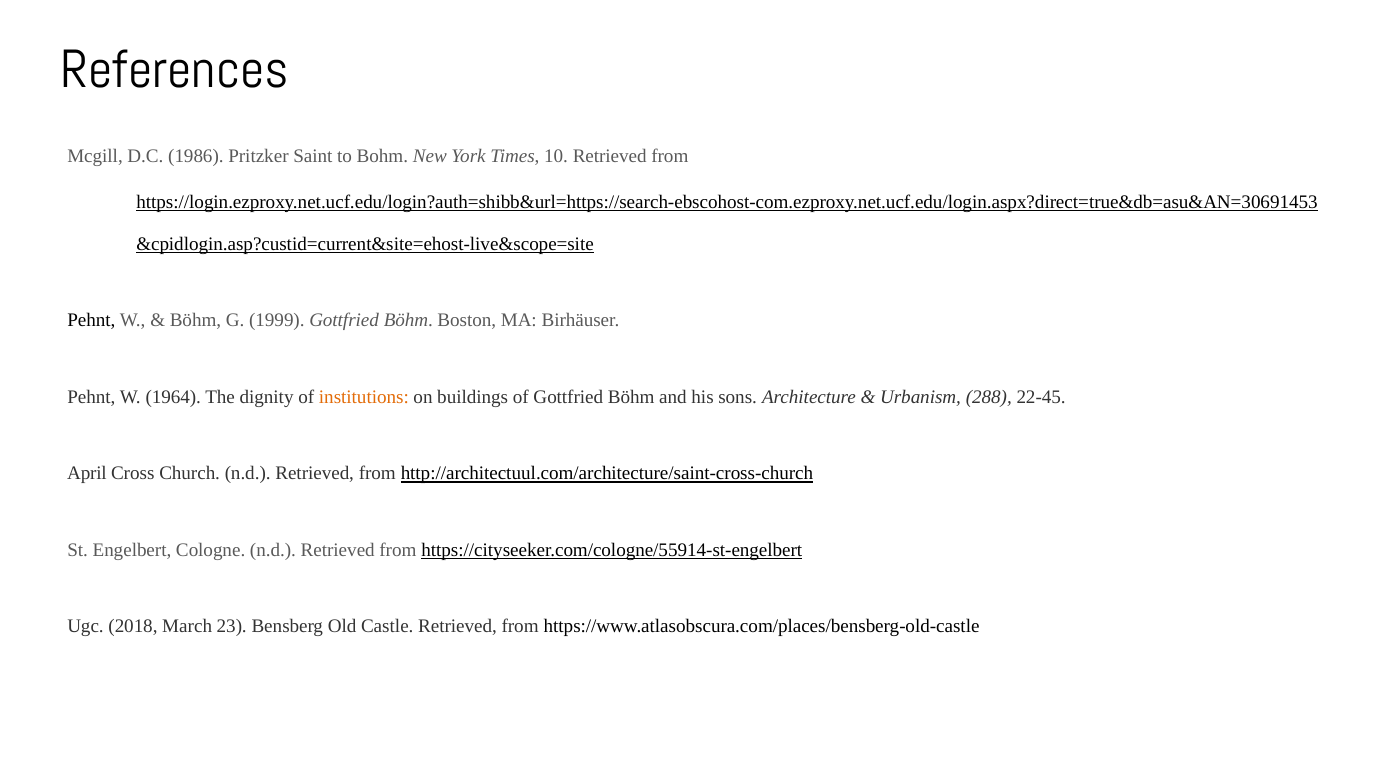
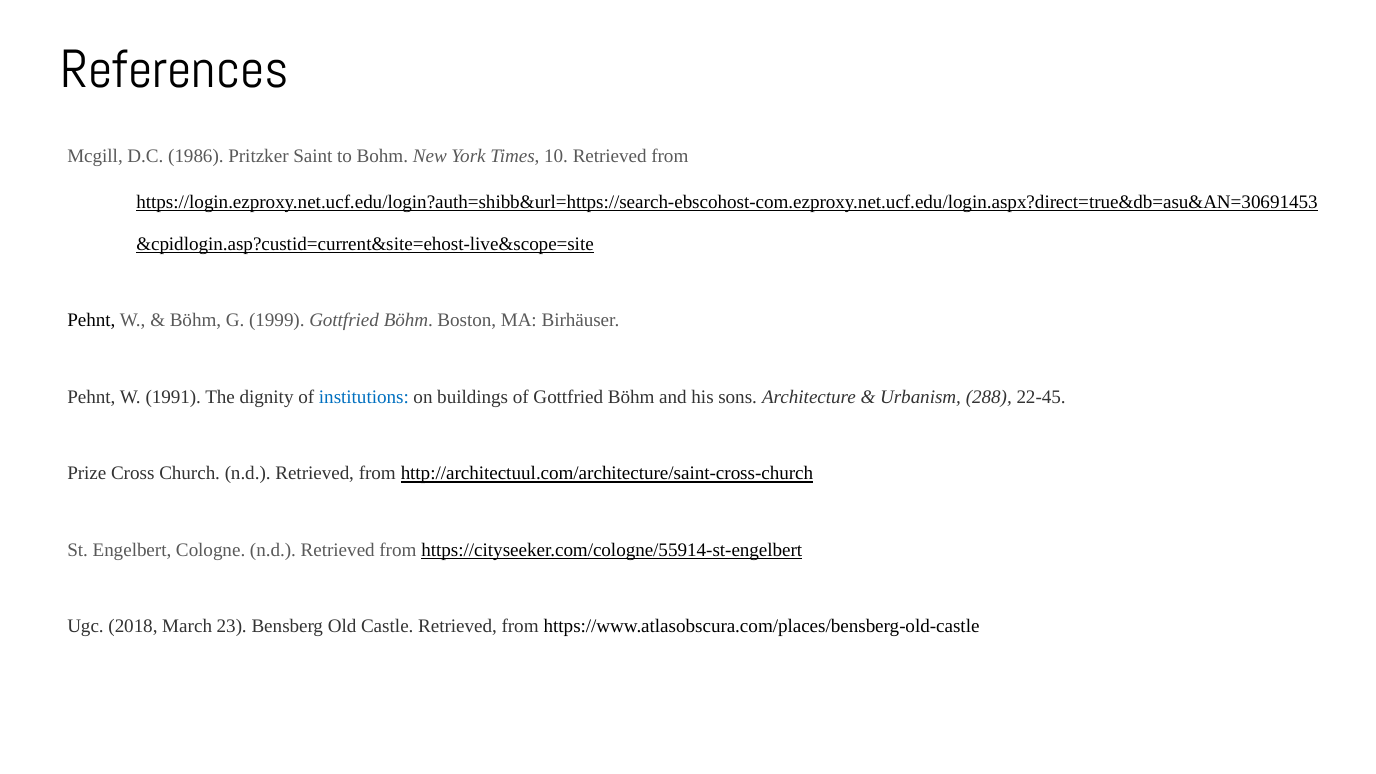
1964: 1964 -> 1991
institutions colour: orange -> blue
April: April -> Prize
